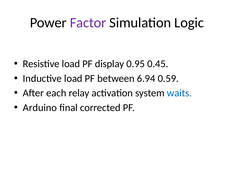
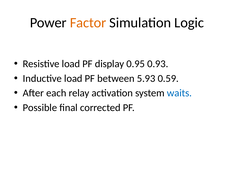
Factor colour: purple -> orange
0.45: 0.45 -> 0.93
6.94: 6.94 -> 5.93
Arduino: Arduino -> Possible
